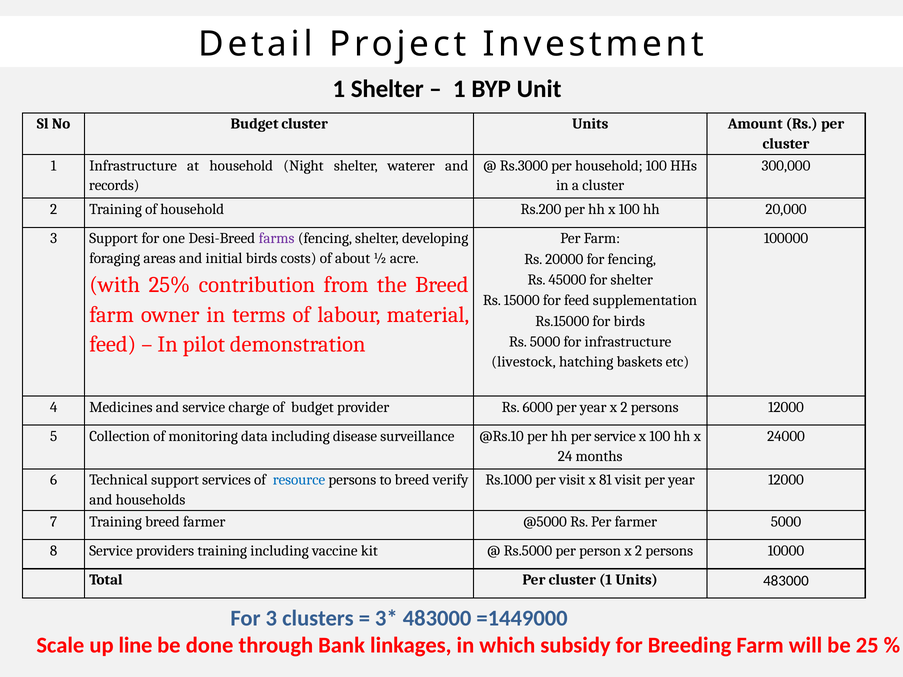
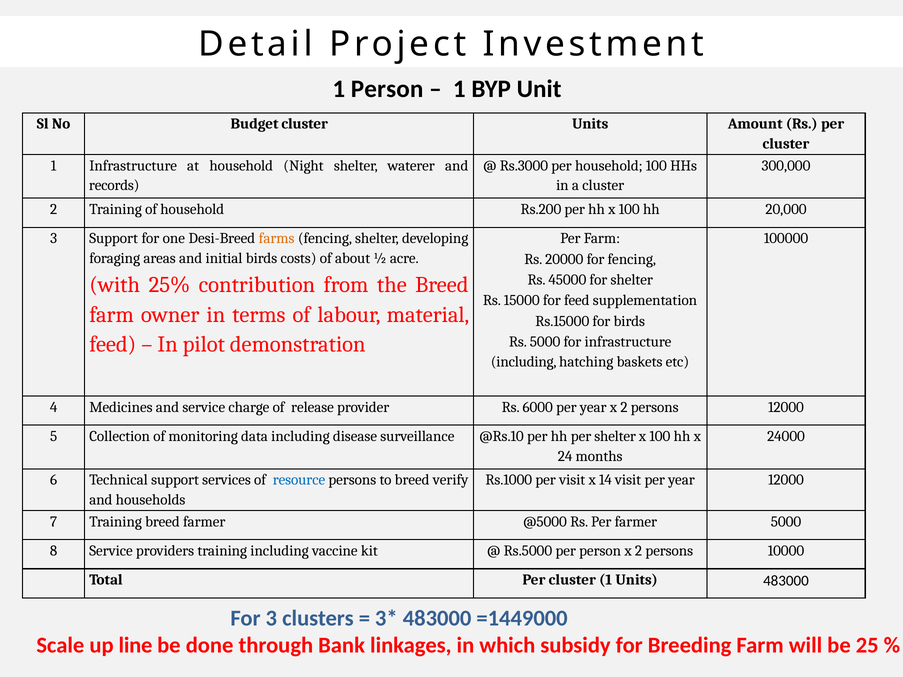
1 Shelter: Shelter -> Person
farms colour: purple -> orange
livestock at (524, 362): livestock -> including
of budget: budget -> release
per service: service -> shelter
81: 81 -> 14
